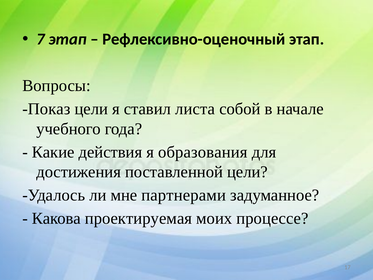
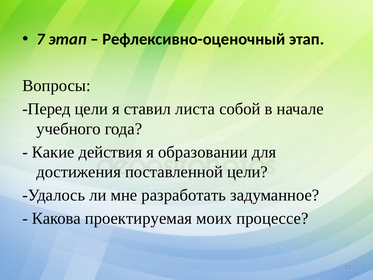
Показ: Показ -> Перед
образования: образования -> образовании
партнерами: партнерами -> разработать
